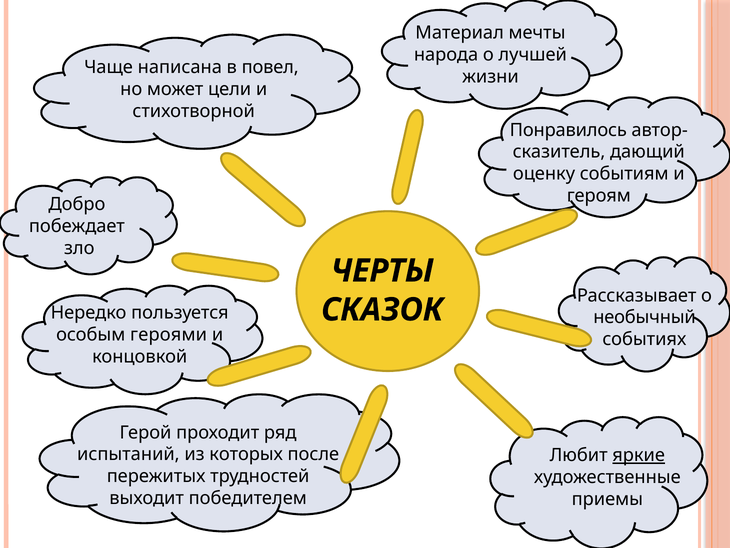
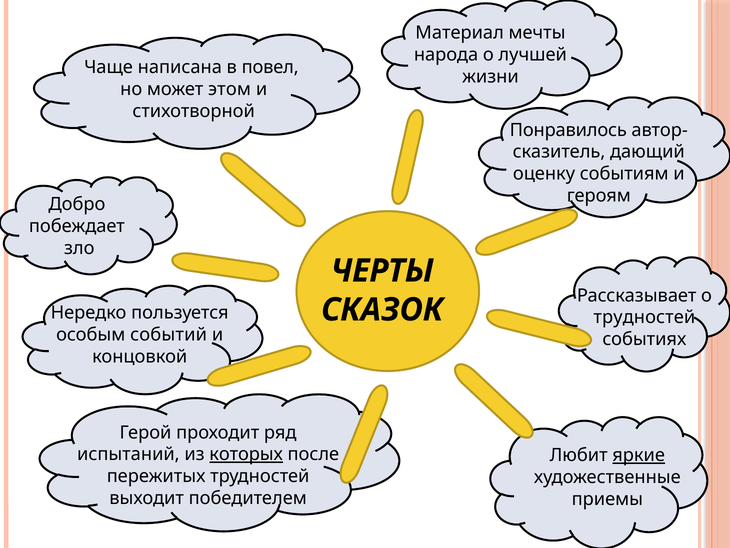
цели: цели -> этом
необычный at (645, 317): необычный -> трудностей
героями: героями -> событий
которых underline: none -> present
